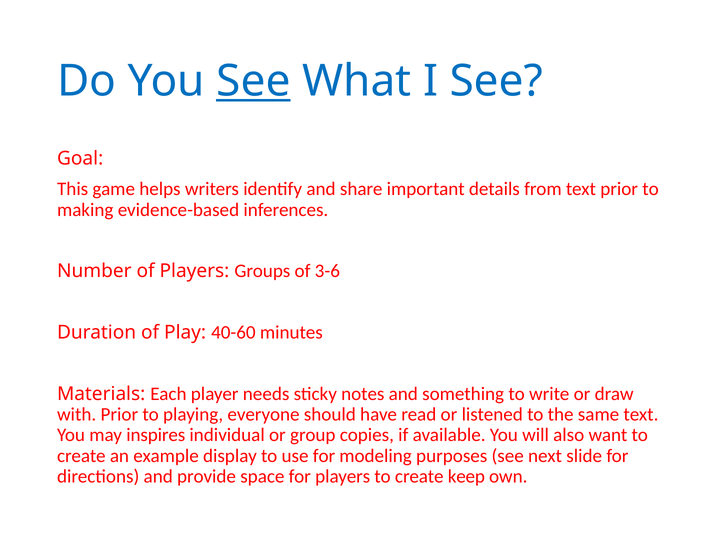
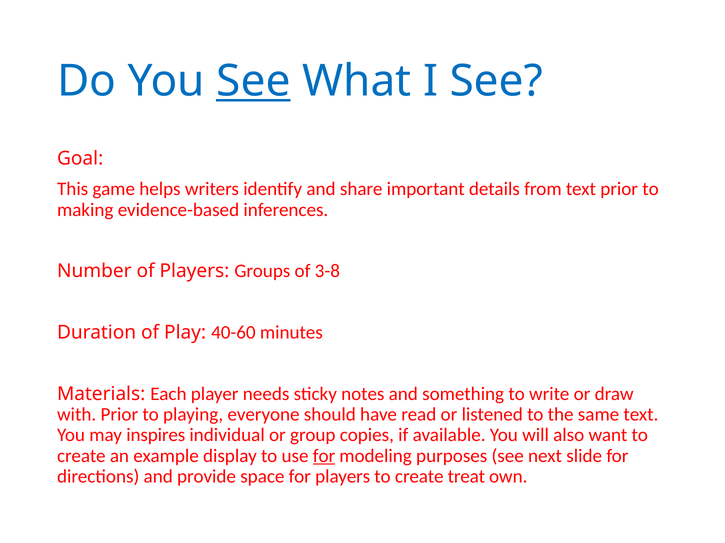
3-6: 3-6 -> 3-8
for at (324, 456) underline: none -> present
keep: keep -> treat
